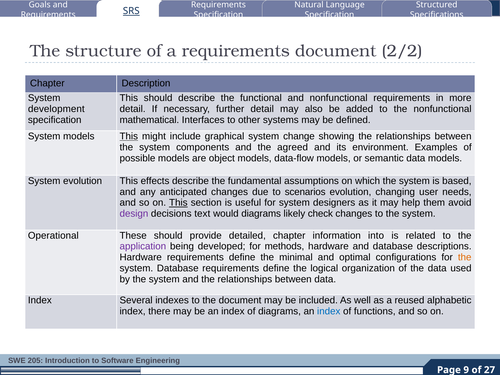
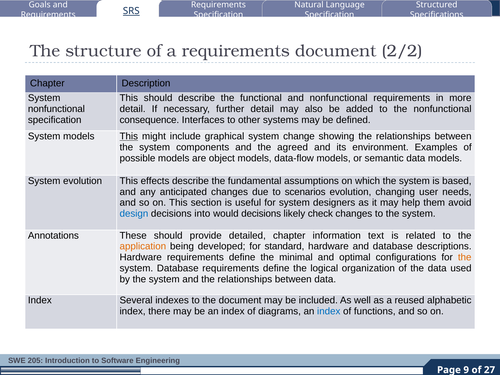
development at (56, 109): development -> nonfunctional
mathematical: mathematical -> consequence
This at (178, 203) underline: present -> none
design colour: purple -> blue
text: text -> into
would diagrams: diagrams -> decisions
Operational: Operational -> Annotations
into: into -> text
application colour: purple -> orange
methods: methods -> standard
